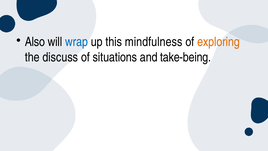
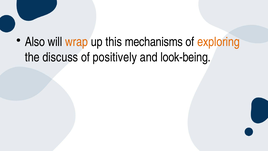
wrap colour: blue -> orange
mindfulness: mindfulness -> mechanisms
situations: situations -> positively
take-being: take-being -> look-being
